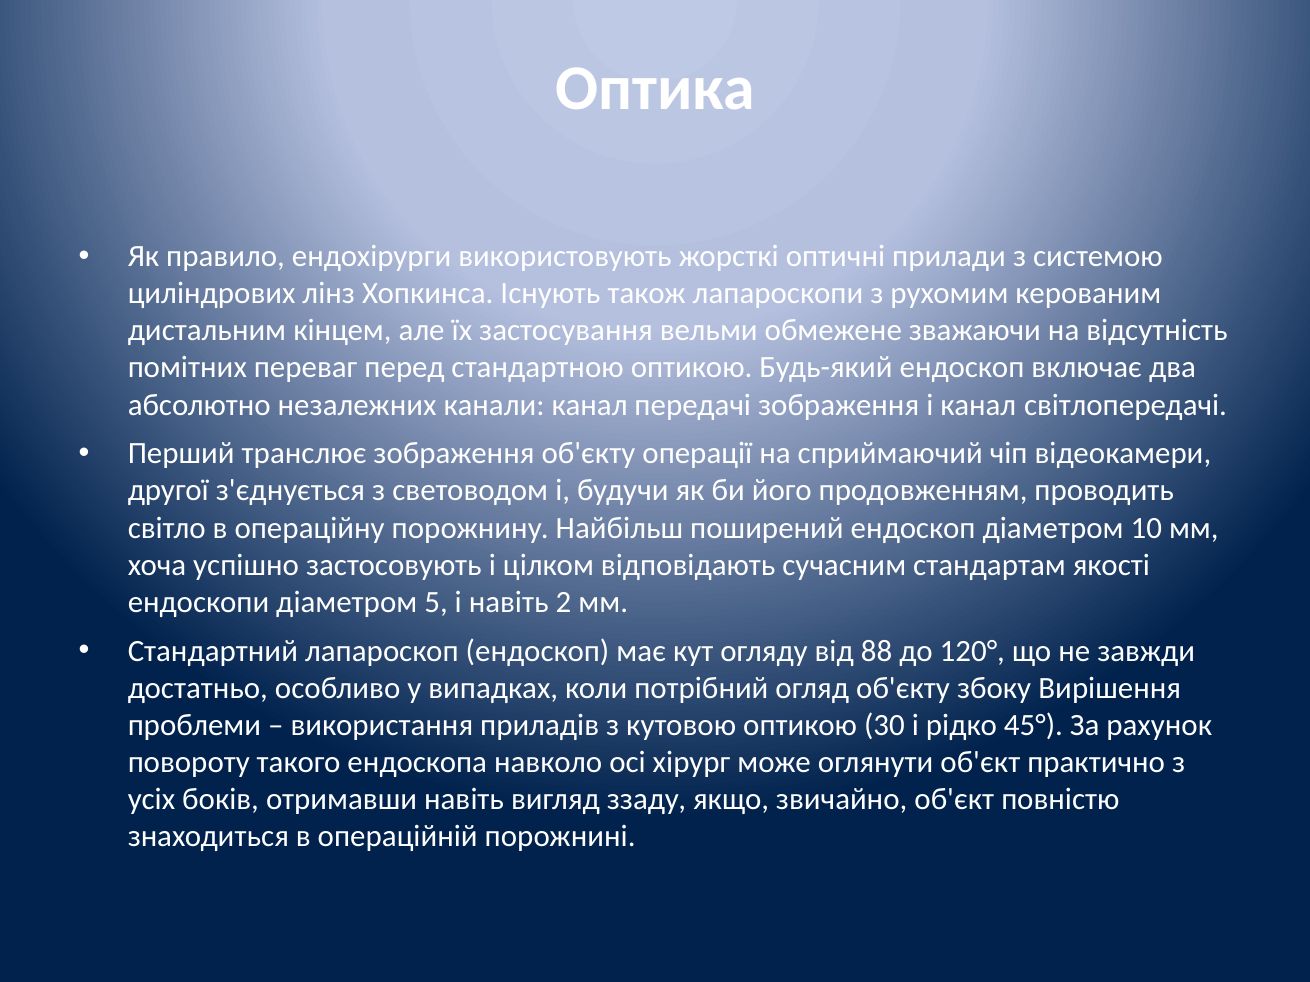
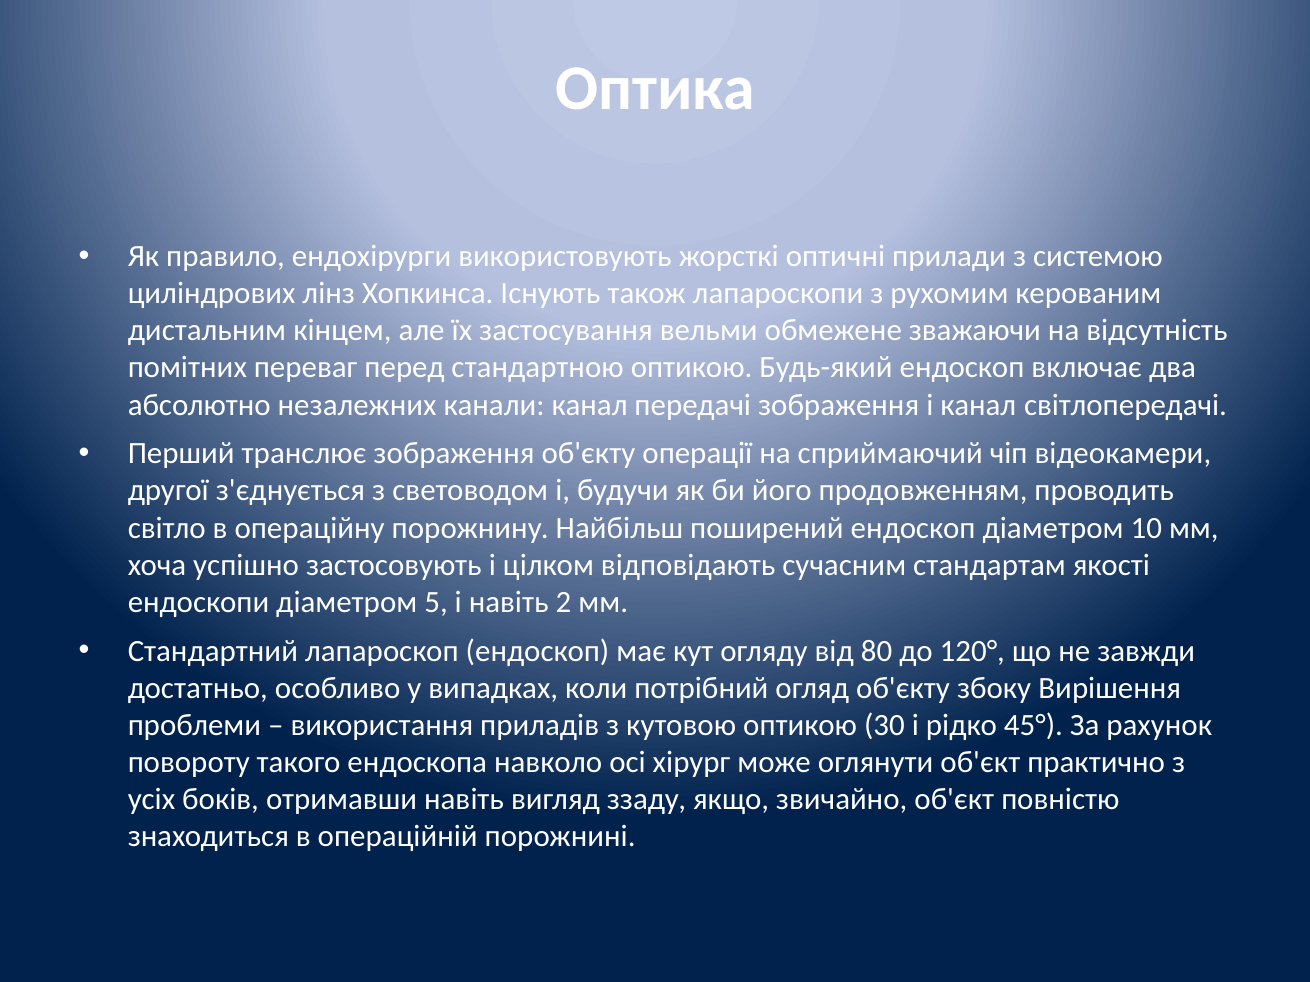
88: 88 -> 80
